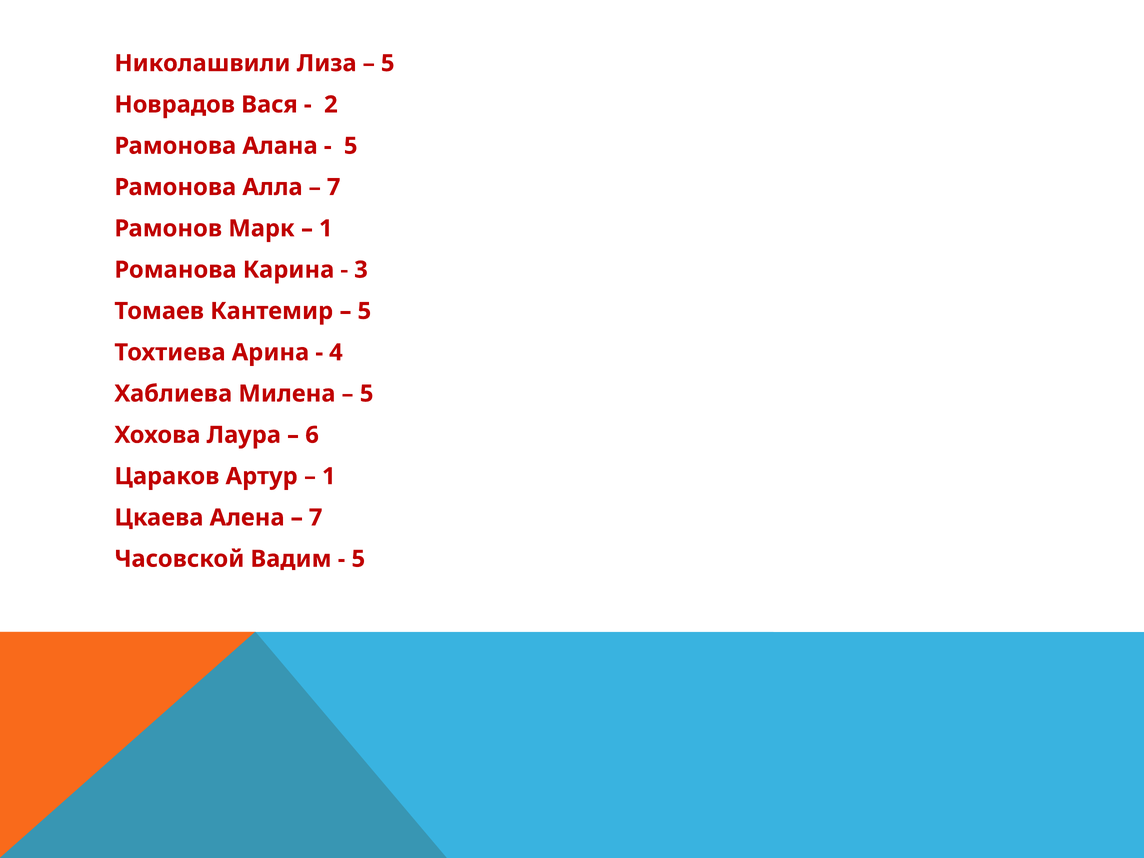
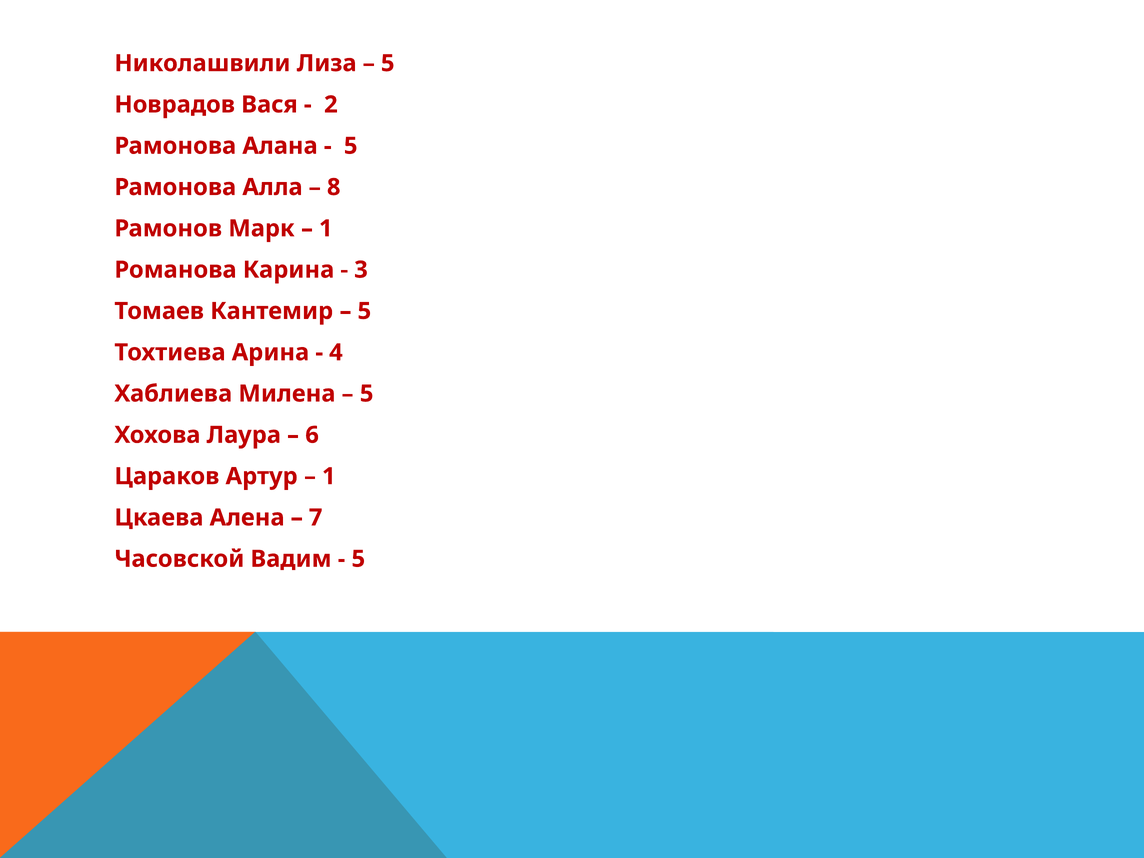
7 at (334, 187): 7 -> 8
